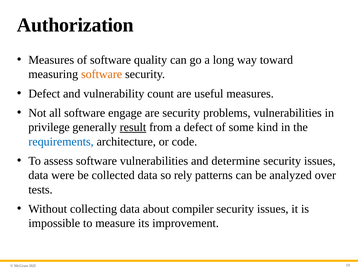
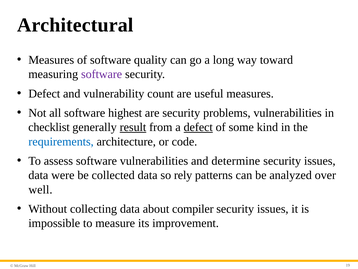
Authorization: Authorization -> Architectural
software at (102, 74) colour: orange -> purple
engage: engage -> highest
privilege: privilege -> checklist
defect at (198, 127) underline: none -> present
tests: tests -> well
